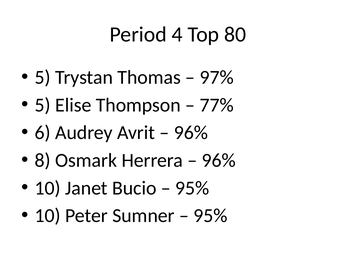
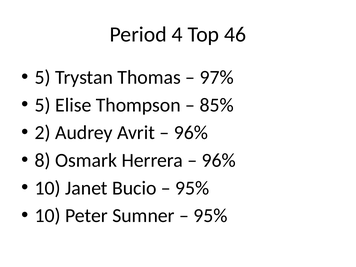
80: 80 -> 46
77%: 77% -> 85%
6: 6 -> 2
